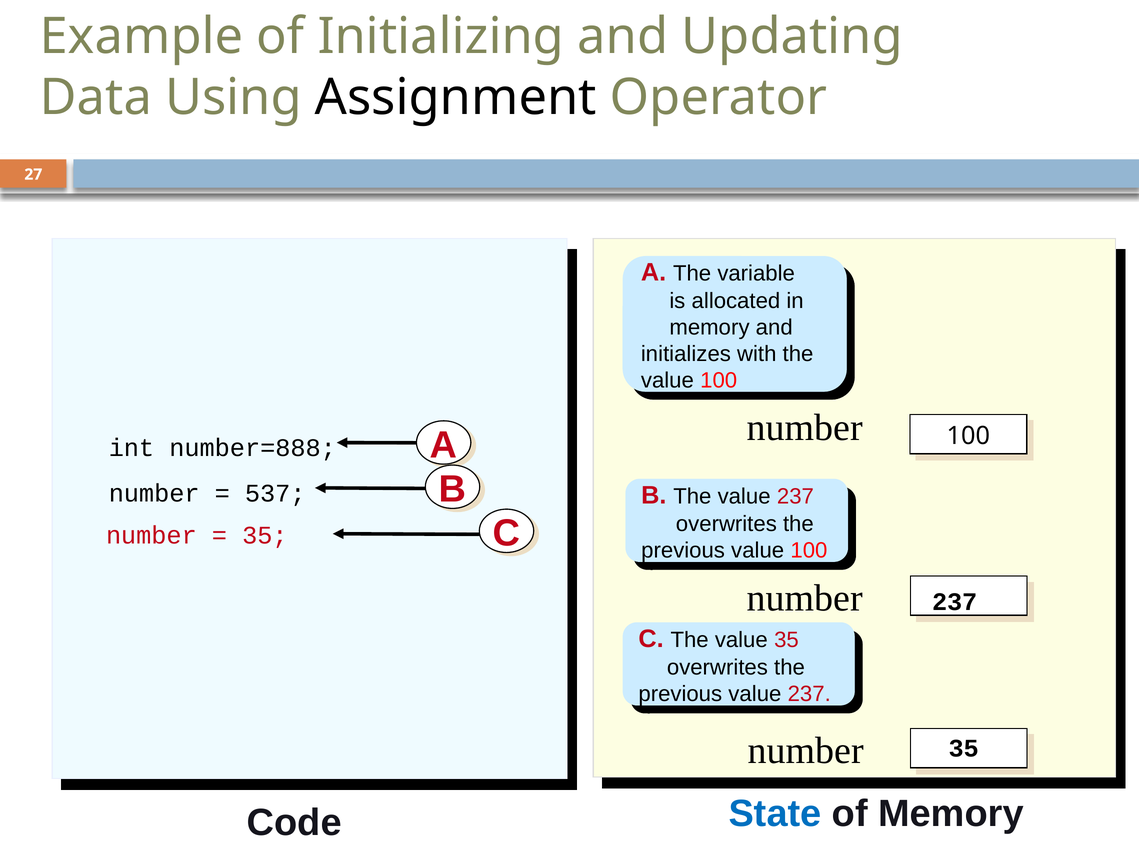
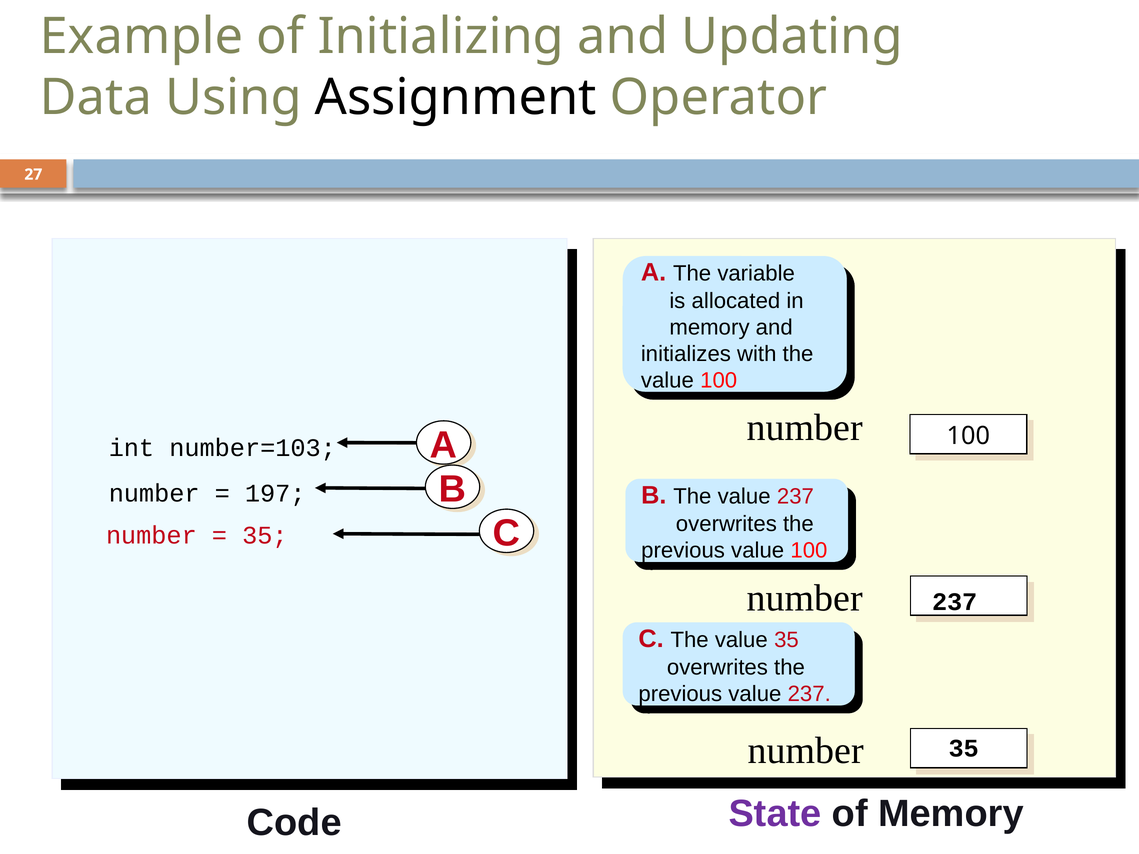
number=888: number=888 -> number=103
537: 537 -> 197
State colour: blue -> purple
